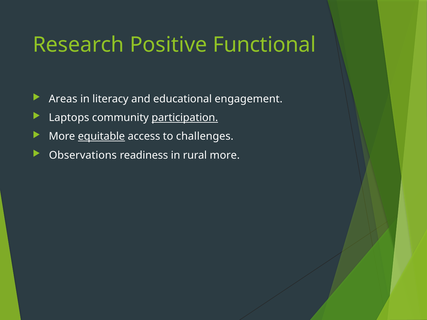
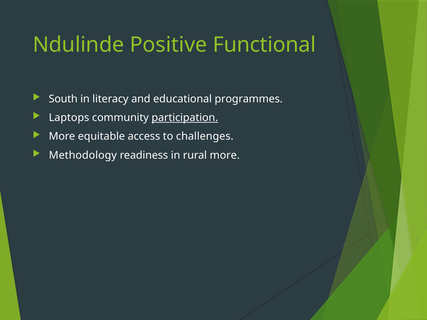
Research: Research -> Ndulinde
Areas: Areas -> South
engagement: engagement -> programmes
equitable underline: present -> none
Observations: Observations -> Methodology
